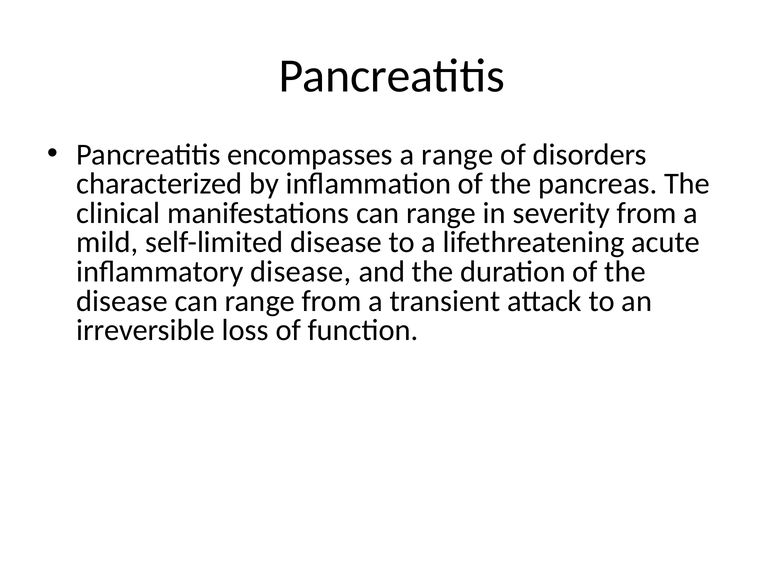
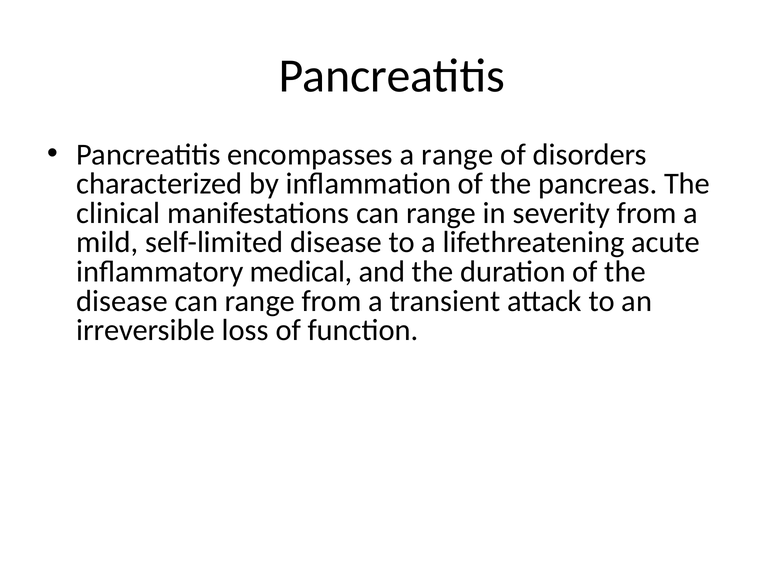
inflammatory disease: disease -> medical
